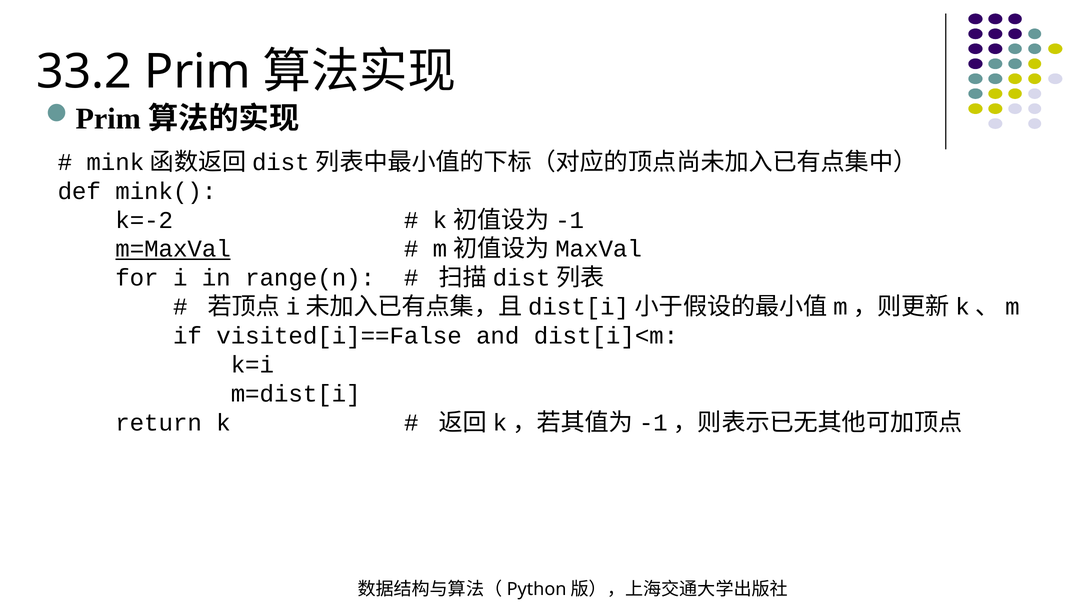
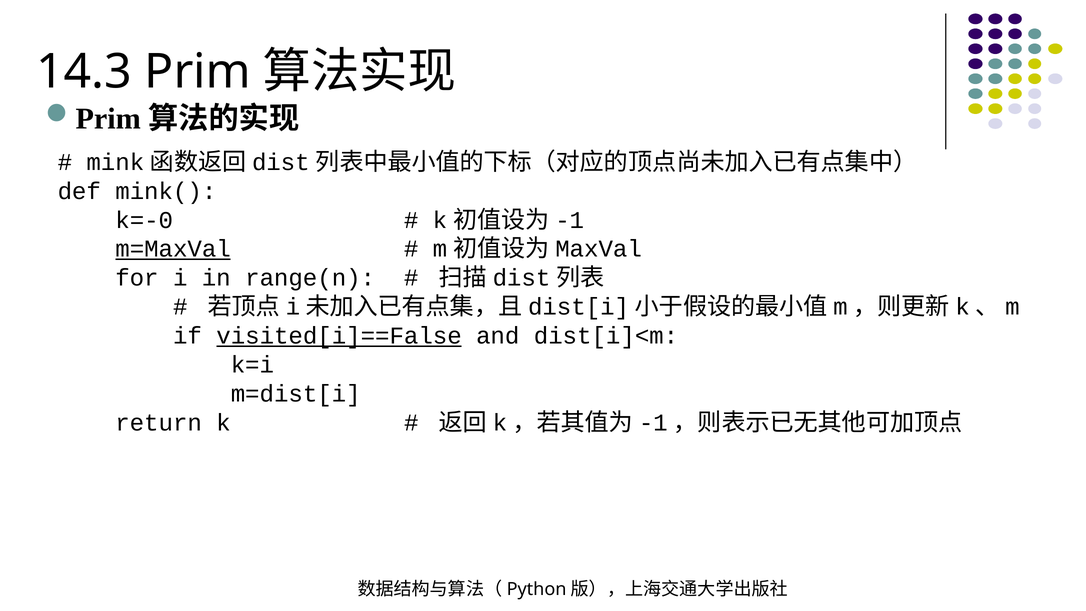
33.2: 33.2 -> 14.3
k=-2: k=-2 -> k=-0
visited[i]==False underline: none -> present
